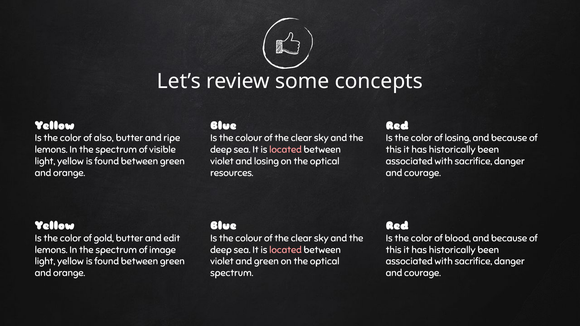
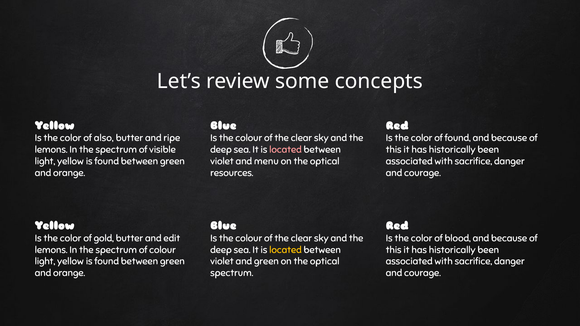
of losing: losing -> found
and losing: losing -> menu
of image: image -> colour
located at (285, 250) colour: pink -> yellow
